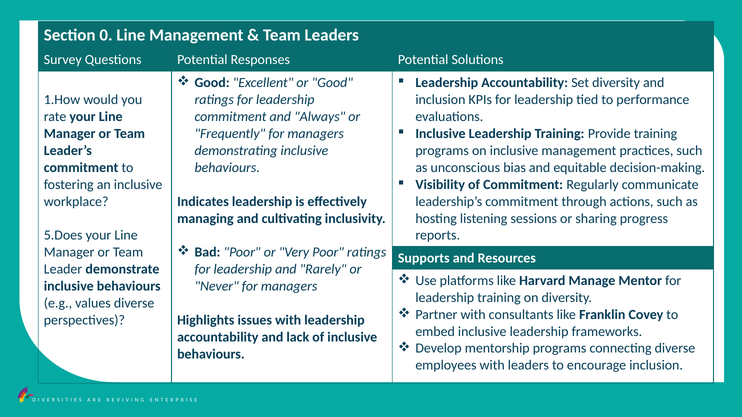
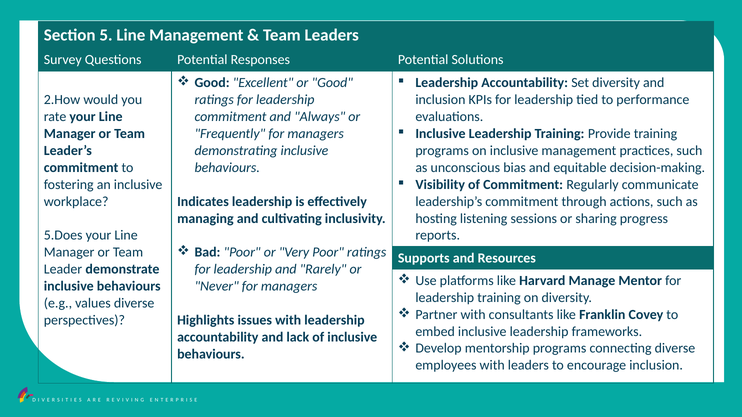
0: 0 -> 5
1.How: 1.How -> 2.How
